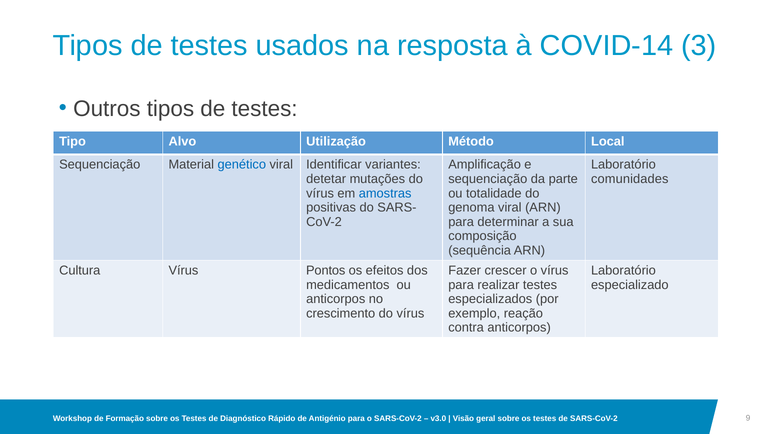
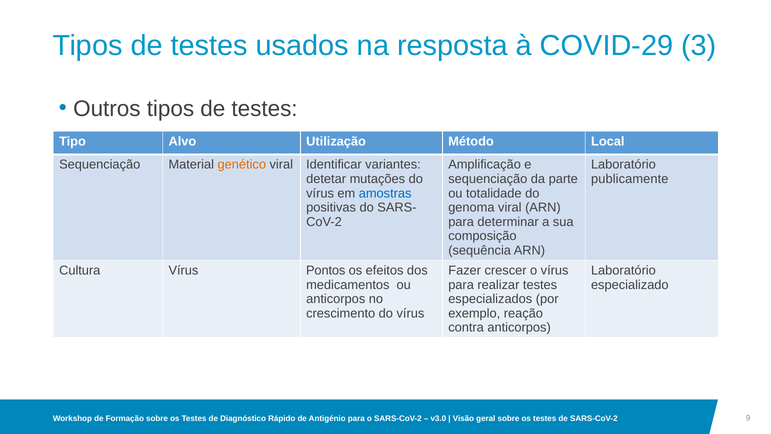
COVID-14: COVID-14 -> COVID-29
genético colour: blue -> orange
comunidades: comunidades -> publicamente
